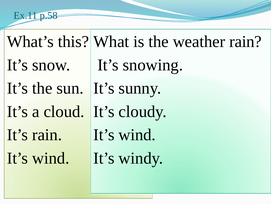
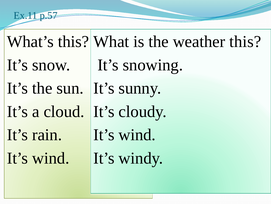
p.58: p.58 -> p.57
weather rain: rain -> this
